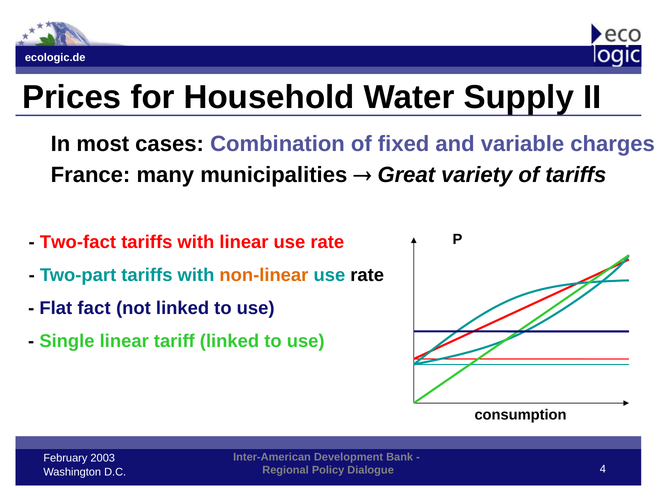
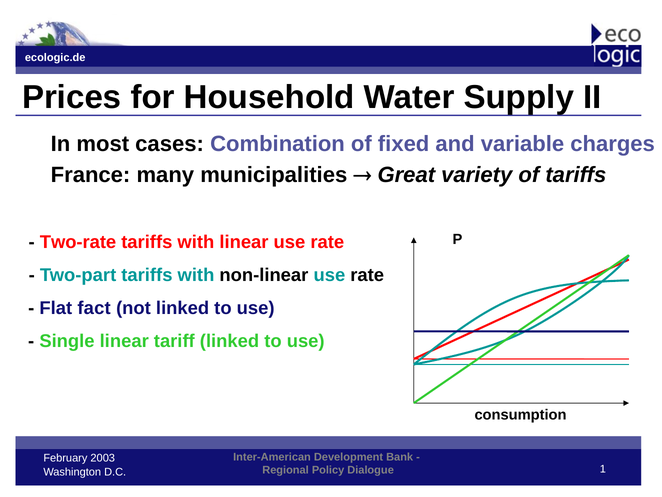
Two-fact: Two-fact -> Two-rate
non-linear colour: orange -> black
4: 4 -> 1
